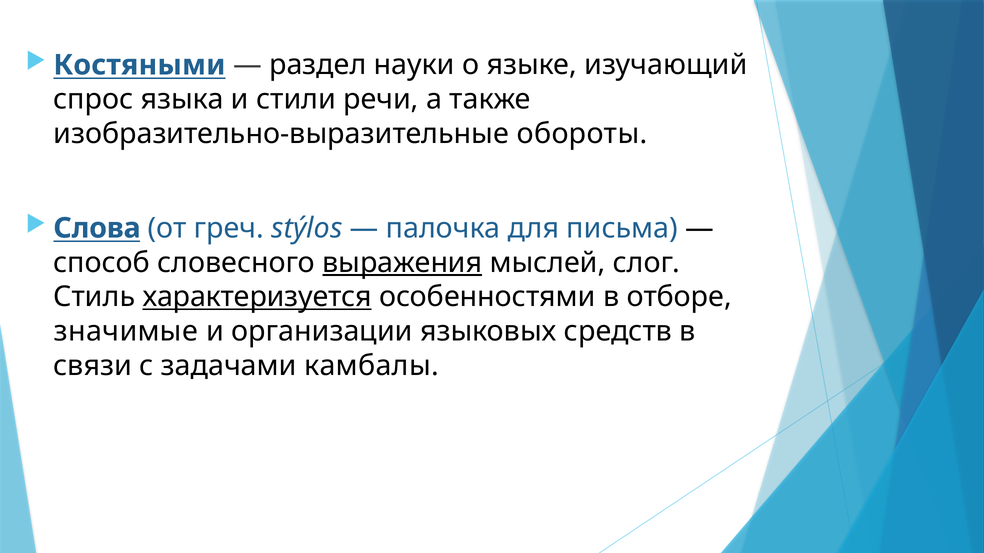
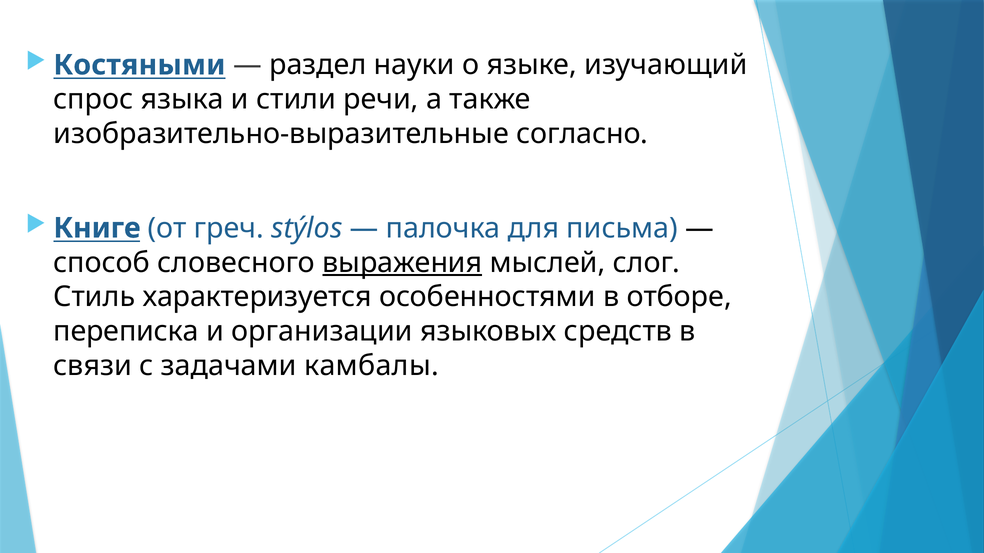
обороты: обороты -> согласно
Слова: Слова -> Книге
характеризуется underline: present -> none
значимые: значимые -> переписка
